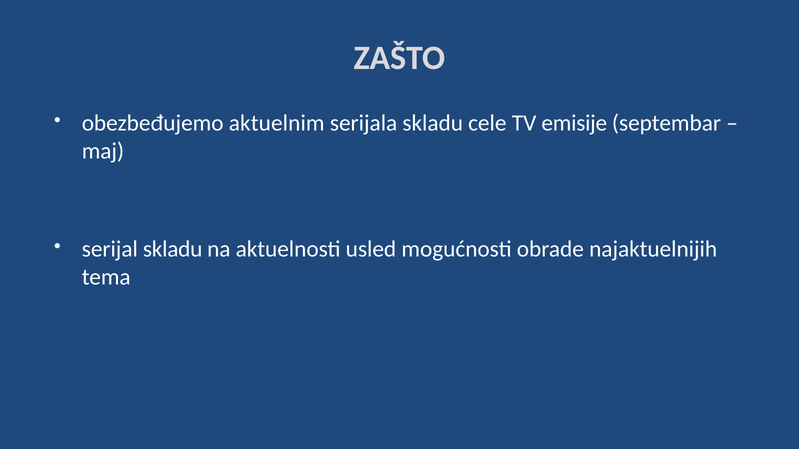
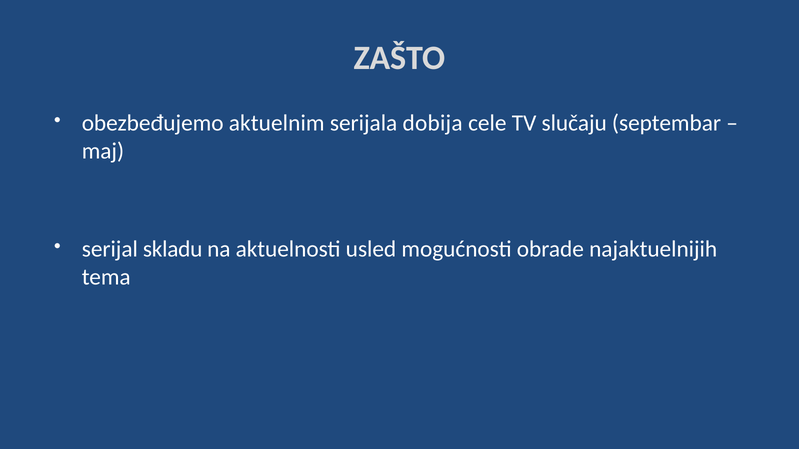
serijala skladu: skladu -> dobija
emisije: emisije -> slučaju
